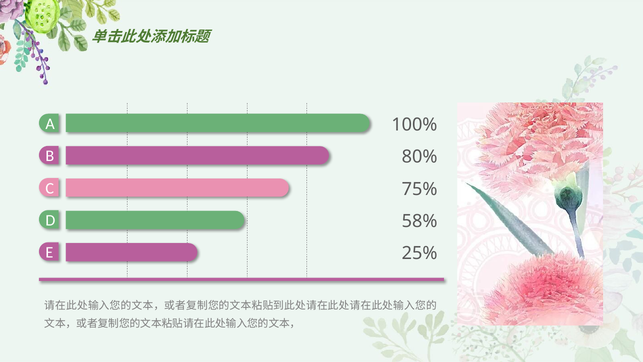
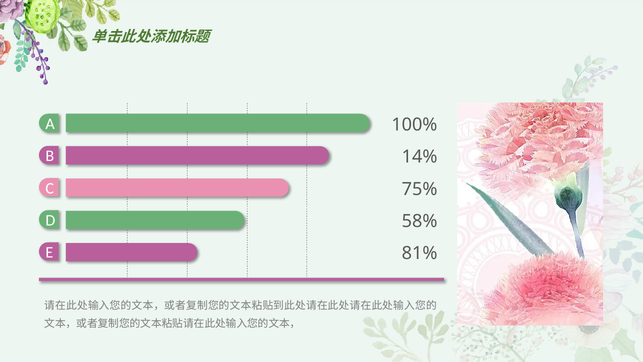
80%: 80% -> 14%
25%: 25% -> 81%
